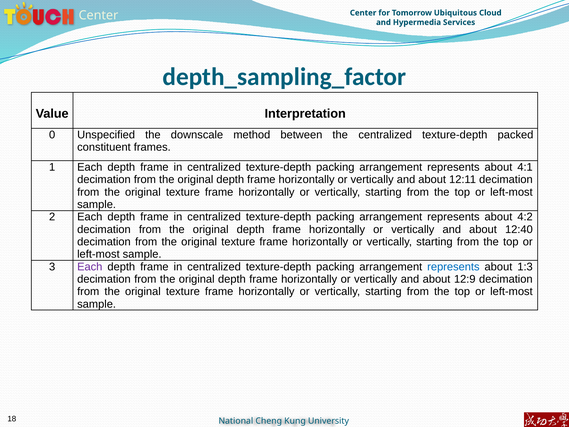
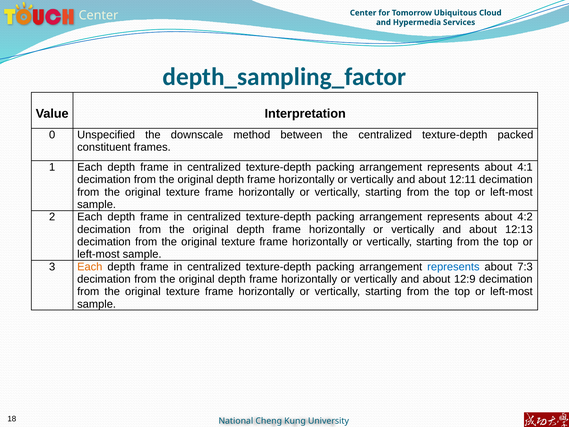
12:40: 12:40 -> 12:13
Each at (90, 267) colour: purple -> orange
1:3: 1:3 -> 7:3
